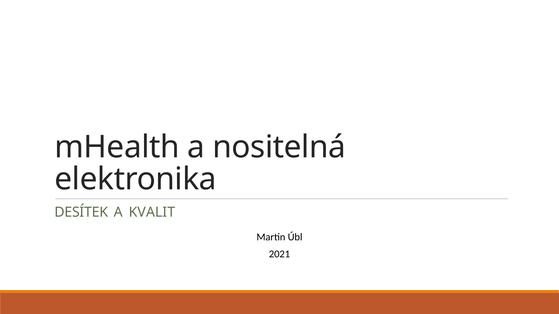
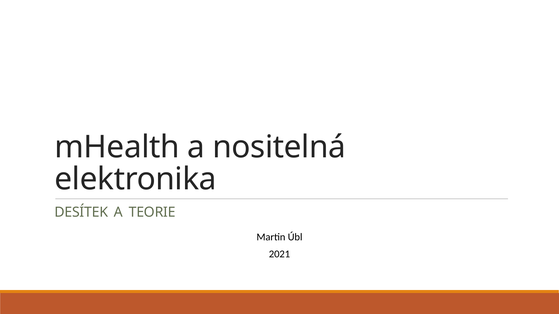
KVALIT: KVALIT -> TEORIE
